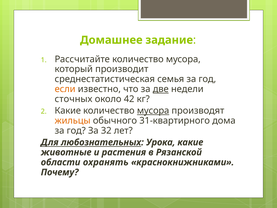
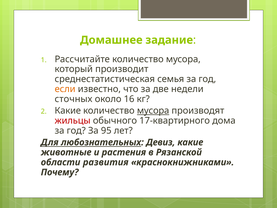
две underline: present -> none
42: 42 -> 16
жильцы colour: orange -> red
31-квартирного: 31-квартирного -> 17-квартирного
32: 32 -> 95
Урока: Урока -> Девиз
охранять: охранять -> развития
